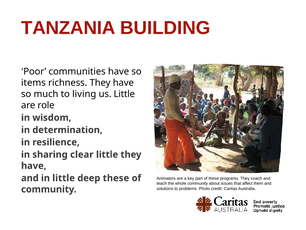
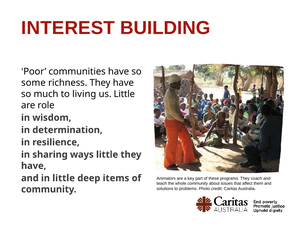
TANZANIA: TANZANIA -> INTEREST
items: items -> some
clear: clear -> ways
deep these: these -> items
